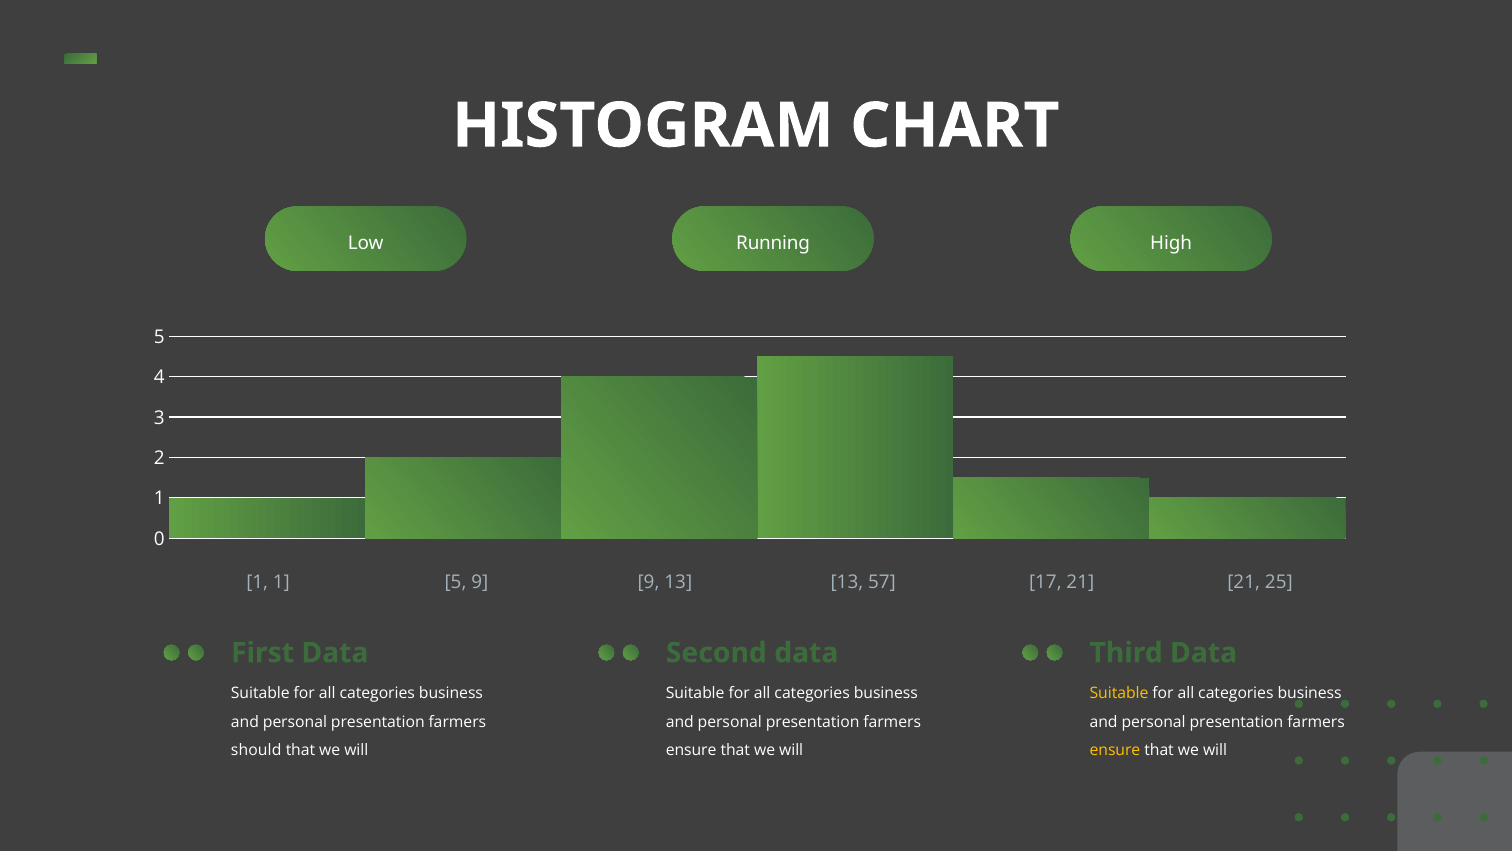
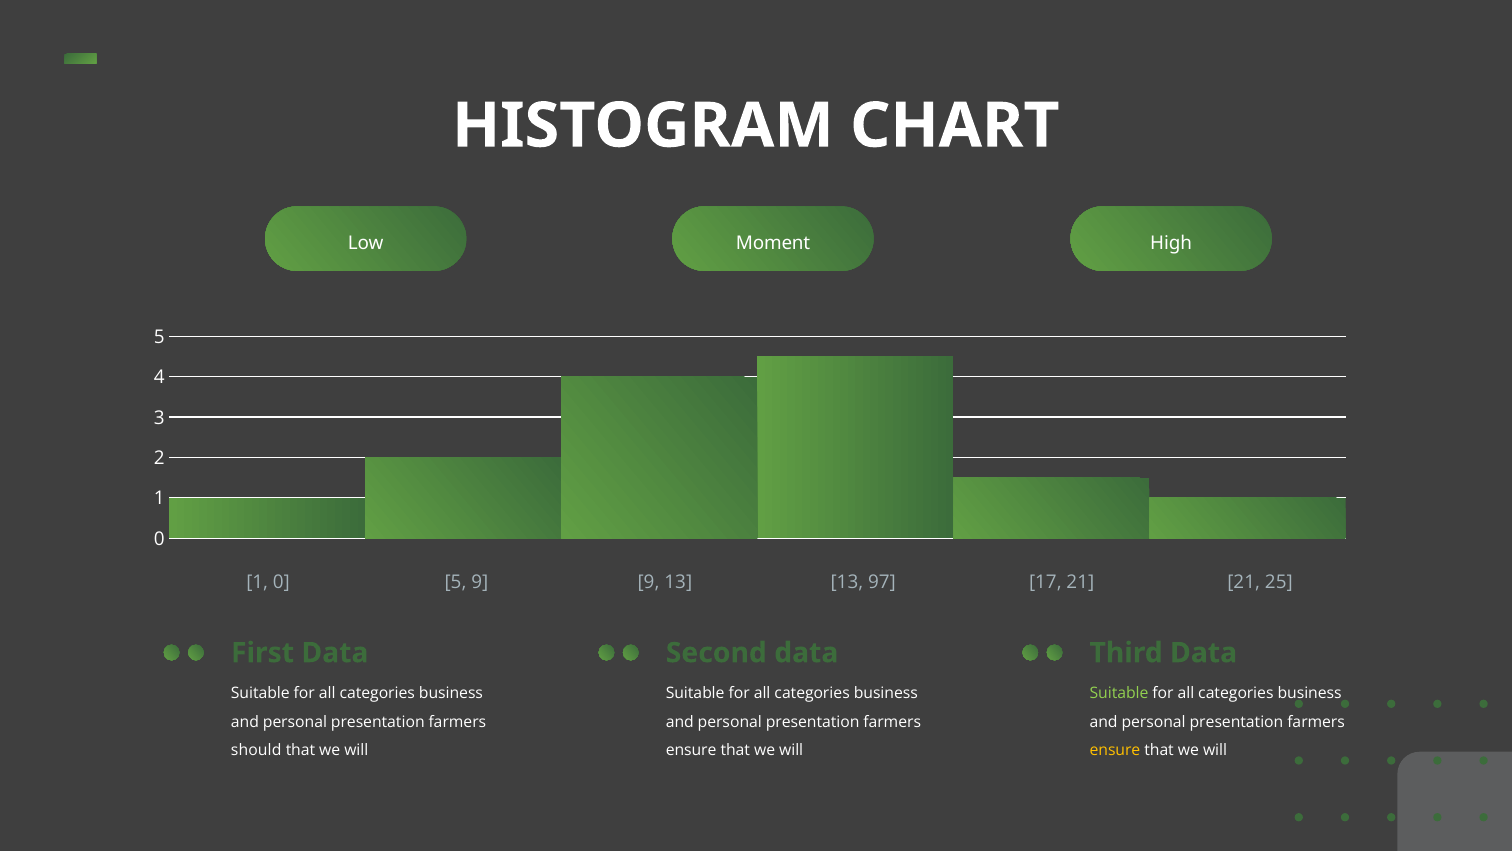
Running: Running -> Moment
1 1: 1 -> 0
57: 57 -> 97
Suitable at (1119, 693) colour: yellow -> light green
